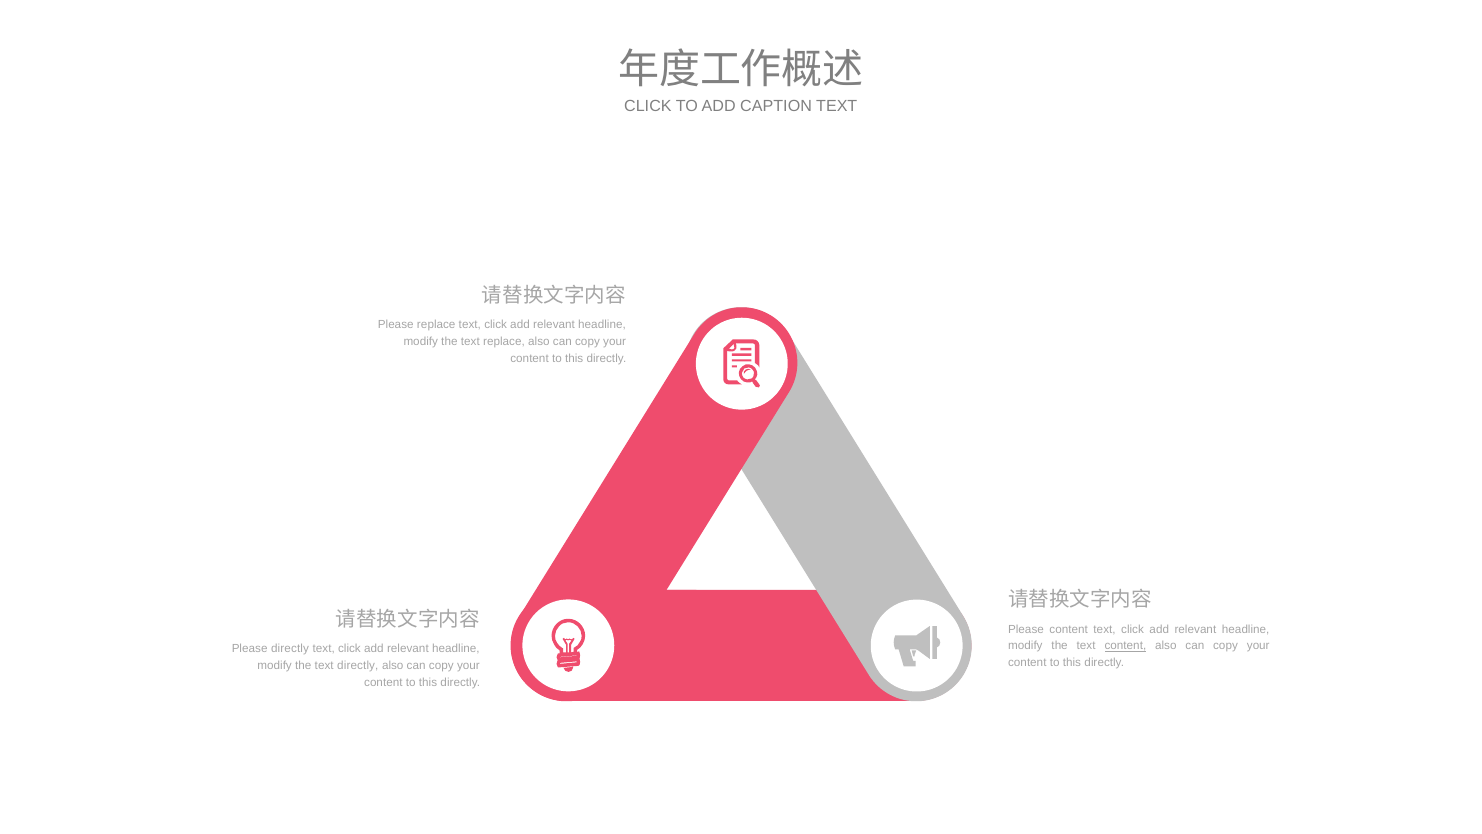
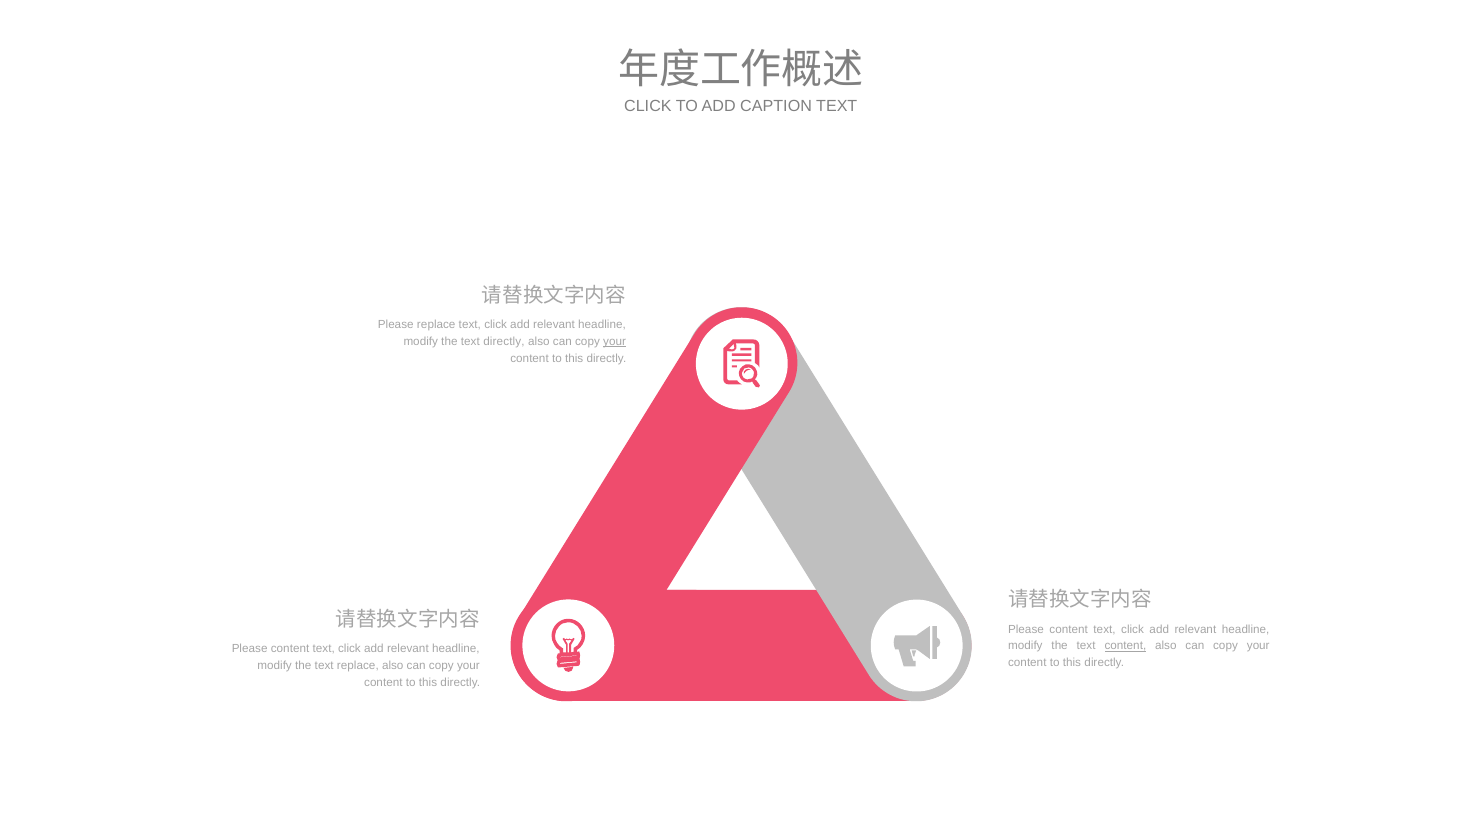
text replace: replace -> directly
your at (615, 341) underline: none -> present
directly at (290, 648): directly -> content
text directly: directly -> replace
